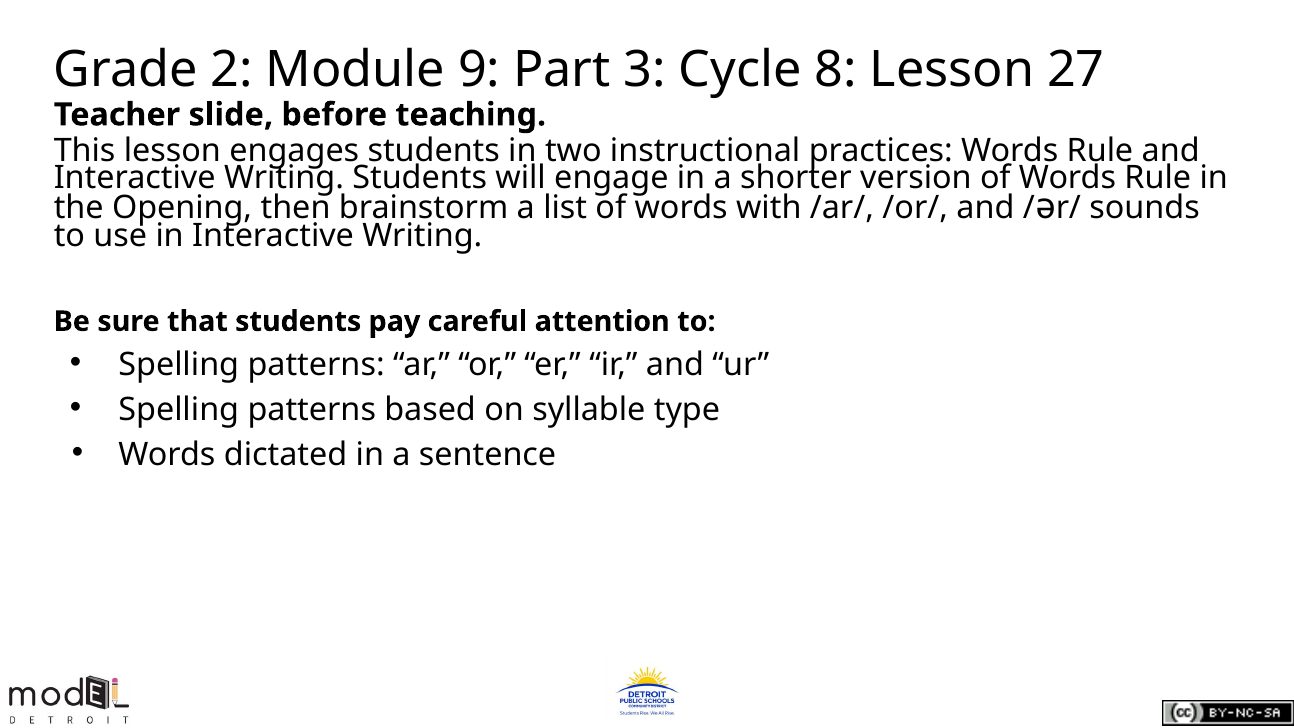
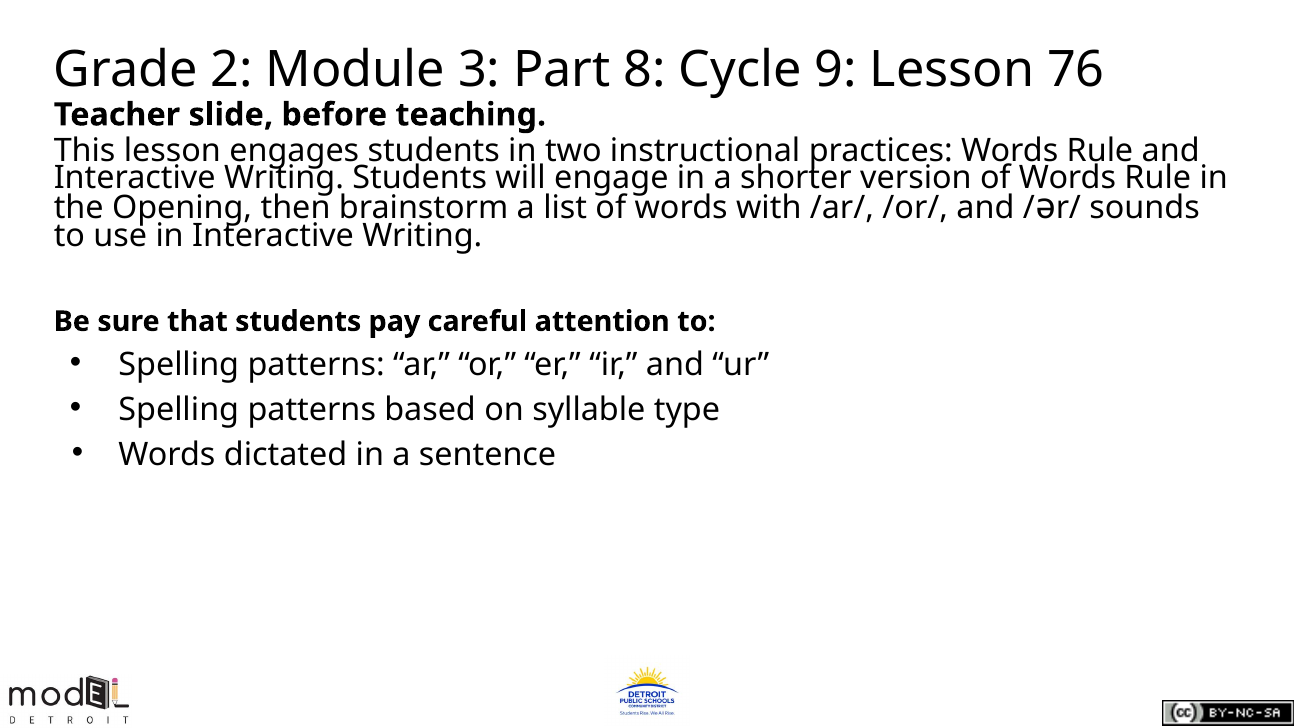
9: 9 -> 3
3: 3 -> 8
8: 8 -> 9
27: 27 -> 76
